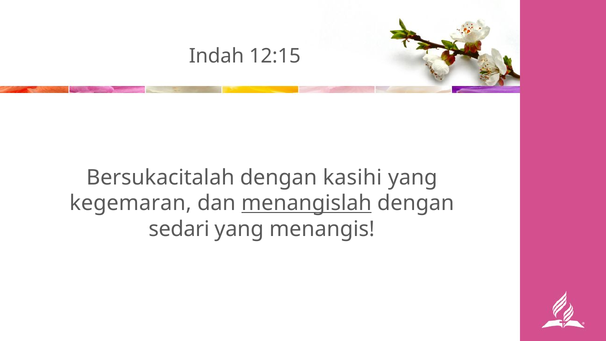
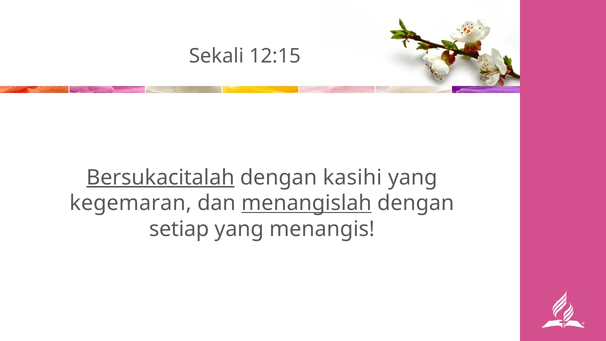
Indah: Indah -> Sekali
Bersukacitalah underline: none -> present
sedari: sedari -> setiap
